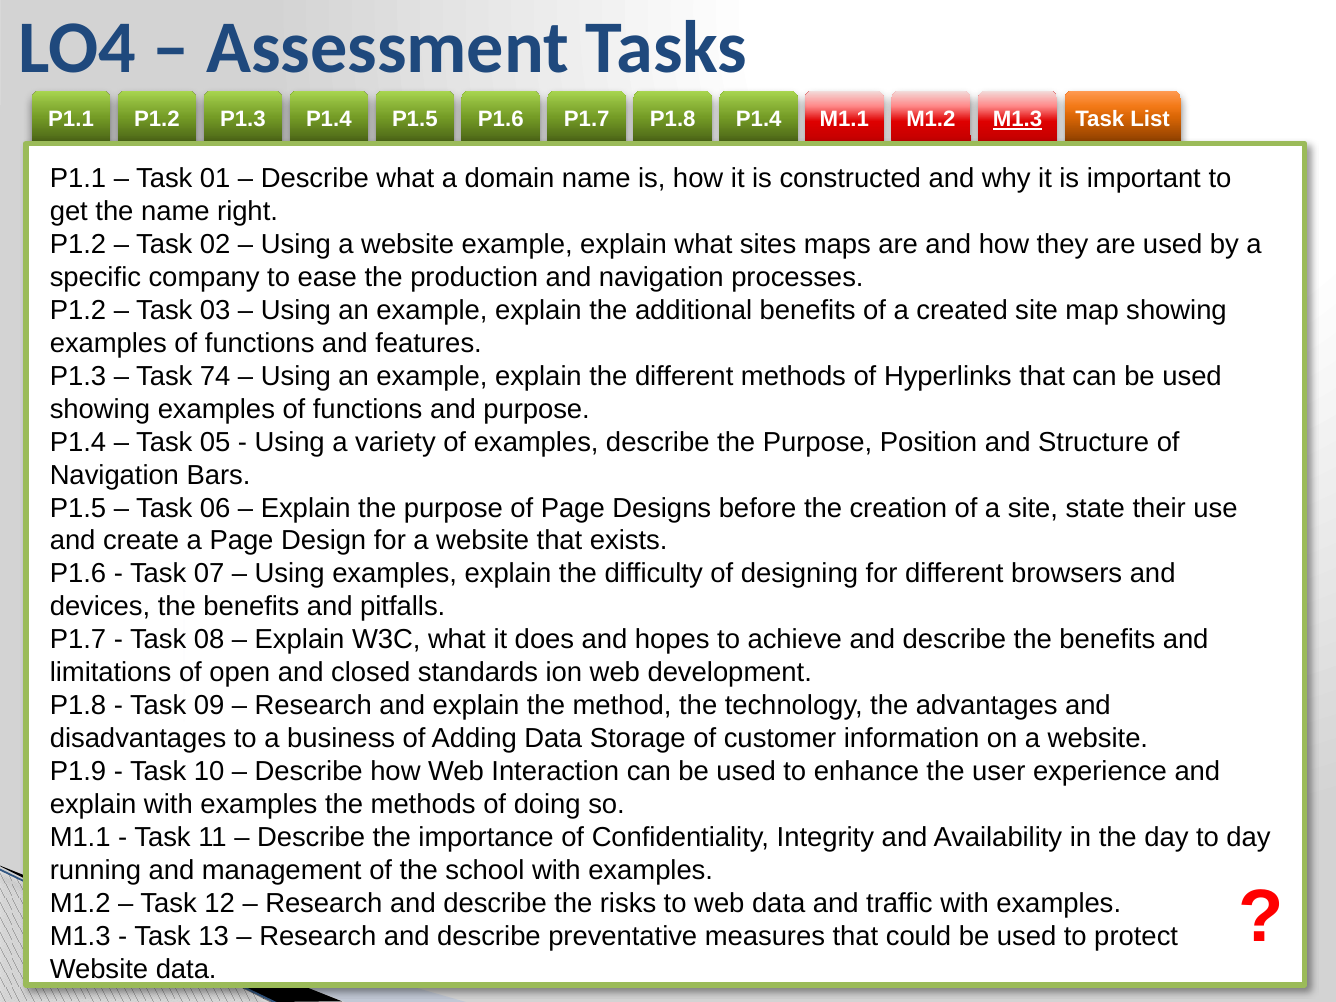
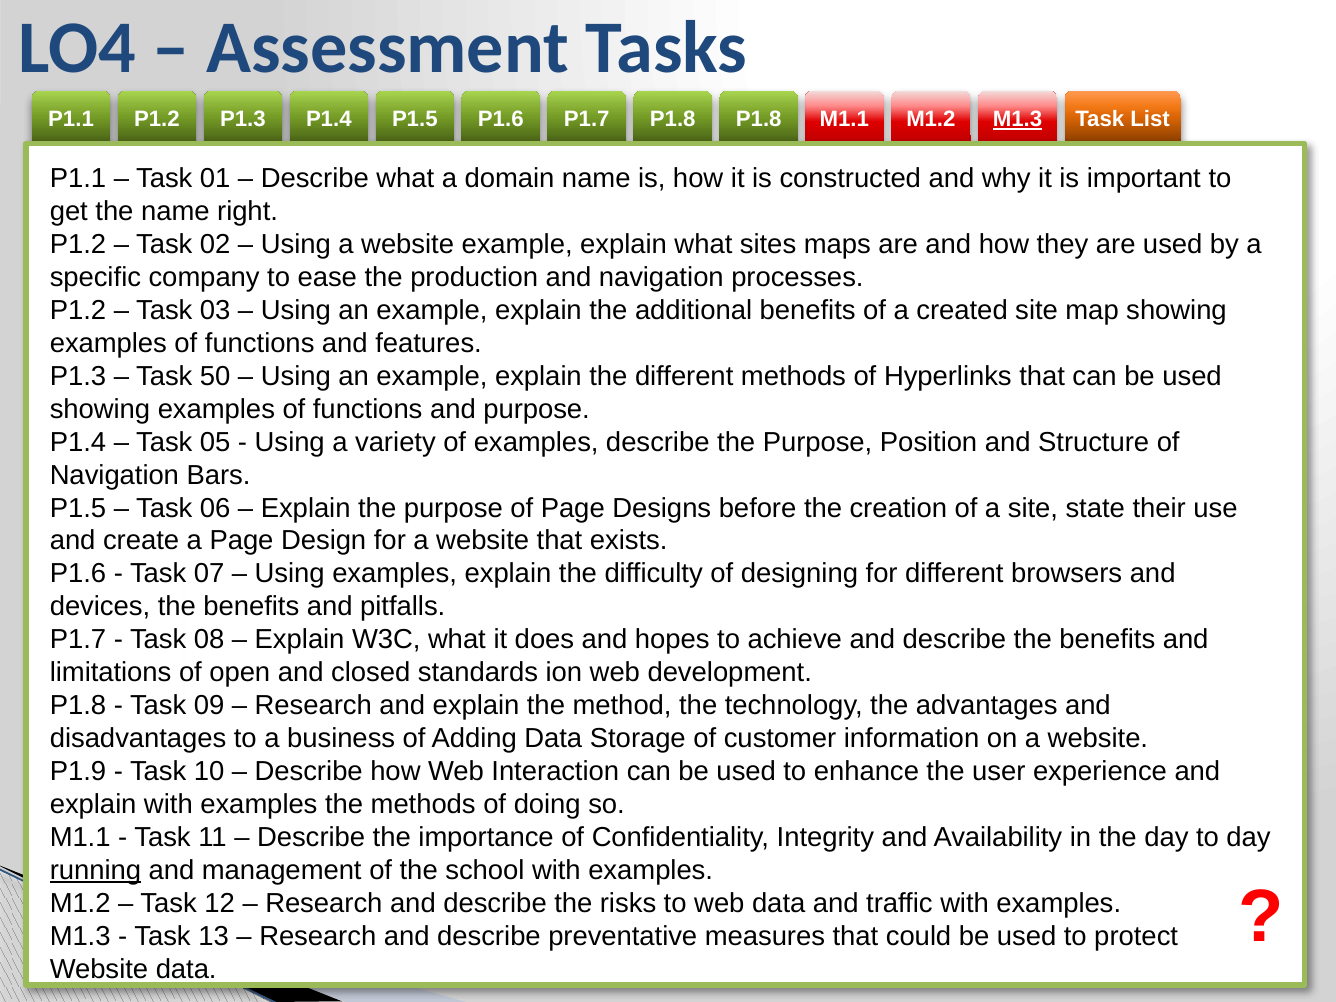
P1.8 P1.4: P1.4 -> P1.8
74: 74 -> 50
running underline: none -> present
